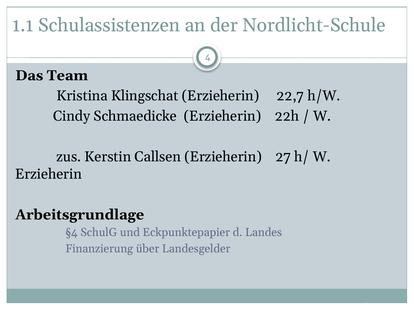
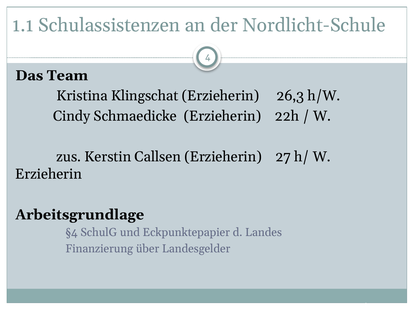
22,7: 22,7 -> 26,3
